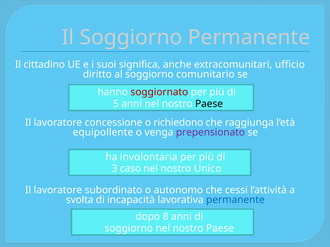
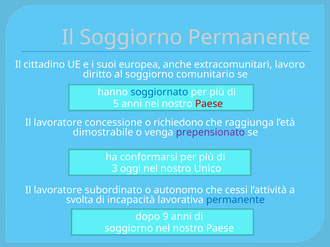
significa: significa -> europea
ufficio: ufficio -> lavoro
soggiornato colour: red -> blue
Paese at (209, 104) colour: black -> red
equipollente: equipollente -> dimostrabile
involontaria: involontaria -> conformarsi
caso: caso -> oggi
8: 8 -> 9
